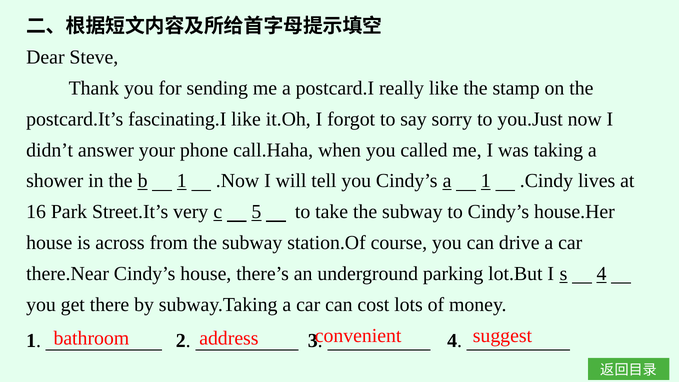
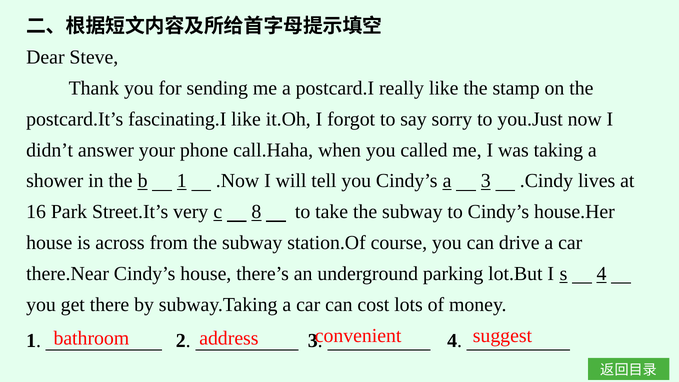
a 1: 1 -> 3
5: 5 -> 8
